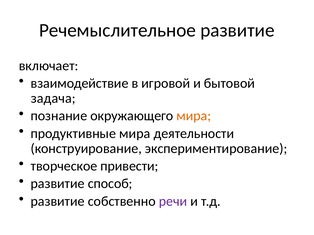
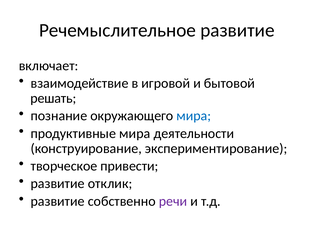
задача: задача -> решать
мира at (194, 116) colour: orange -> blue
способ: способ -> отклик
